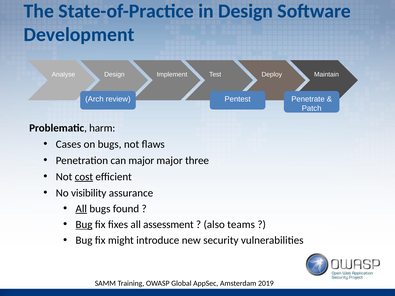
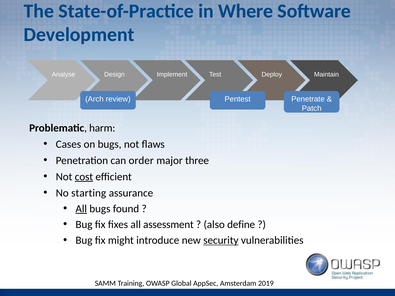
in Design: Design -> Where
can major: major -> order
visibility: visibility -> starting
Bug at (84, 225) underline: present -> none
teams: teams -> define
security underline: none -> present
